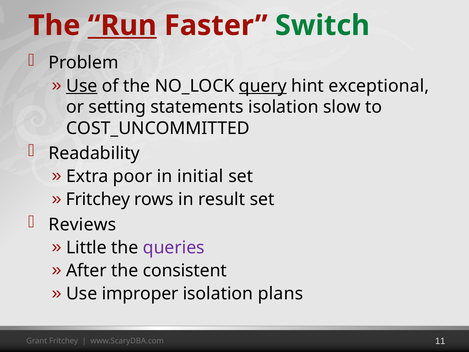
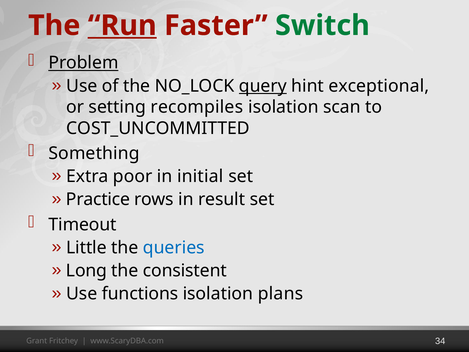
Problem underline: none -> present
Use at (82, 86) underline: present -> none
statements: statements -> recompiles
slow: slow -> scan
Readability: Readability -> Something
Fritchey at (98, 199): Fritchey -> Practice
Reviews: Reviews -> Timeout
queries colour: purple -> blue
After: After -> Long
improper: improper -> functions
11: 11 -> 34
